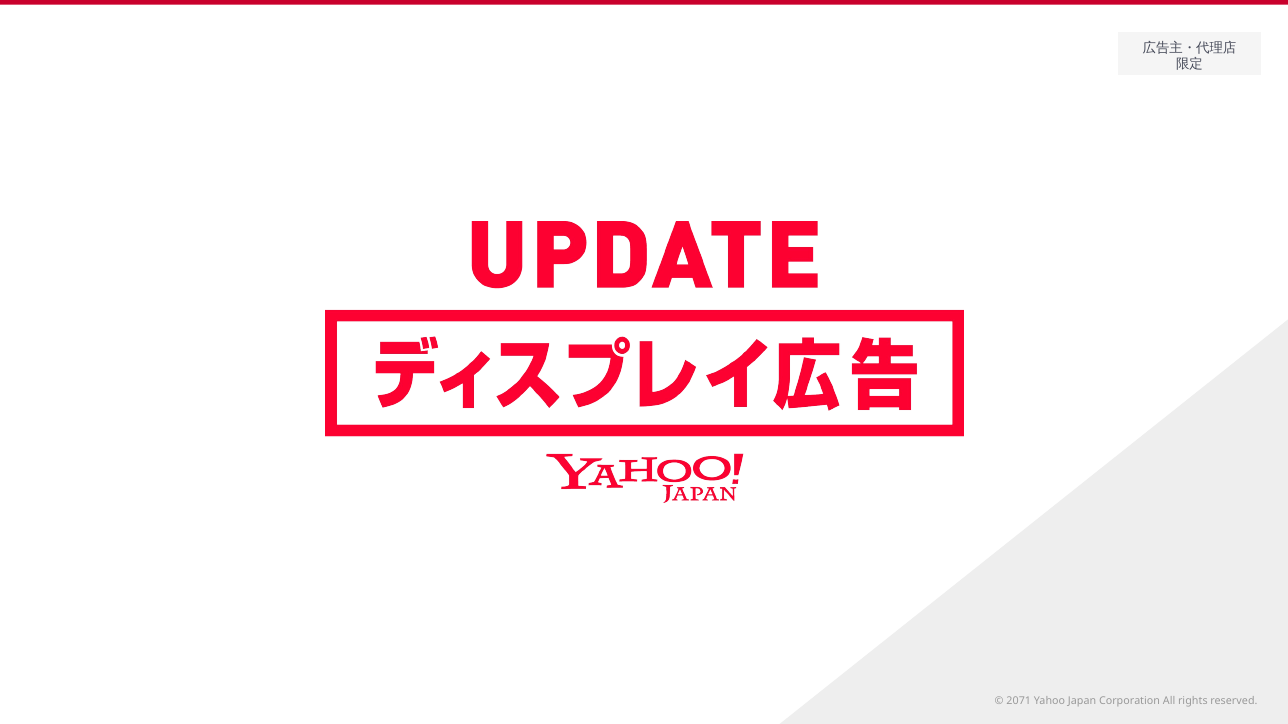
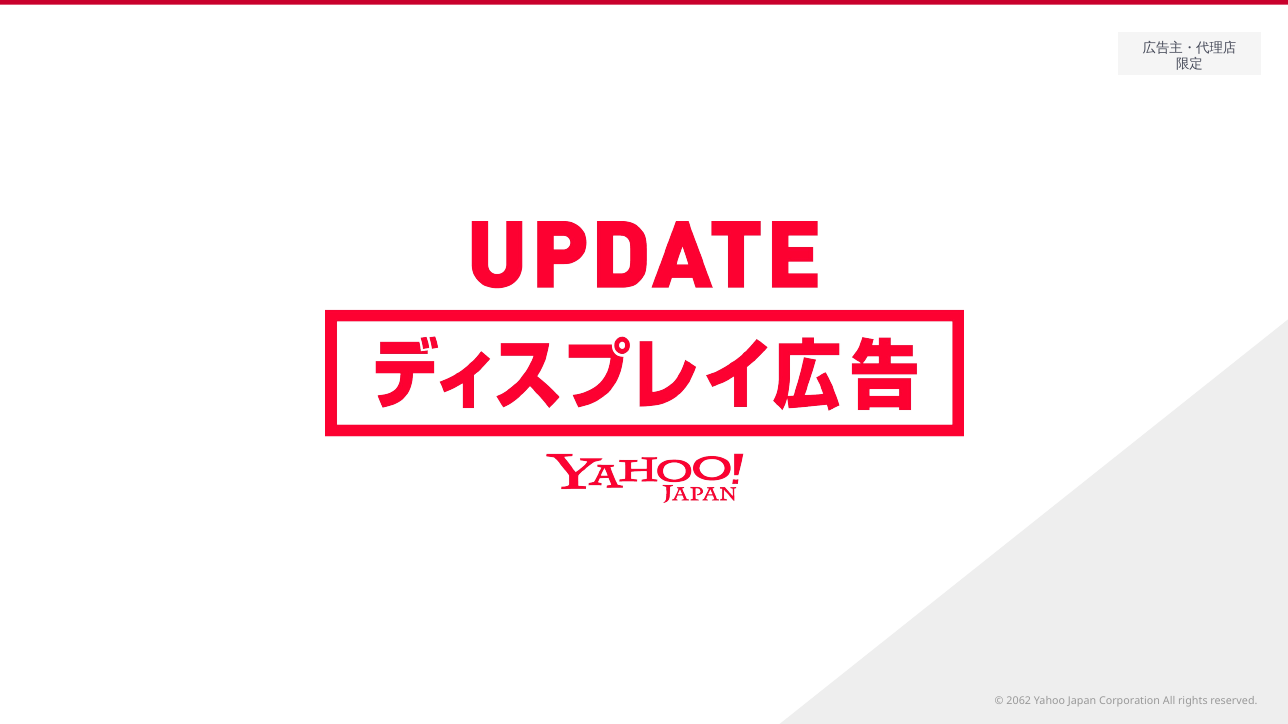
2071: 2071 -> 2062
